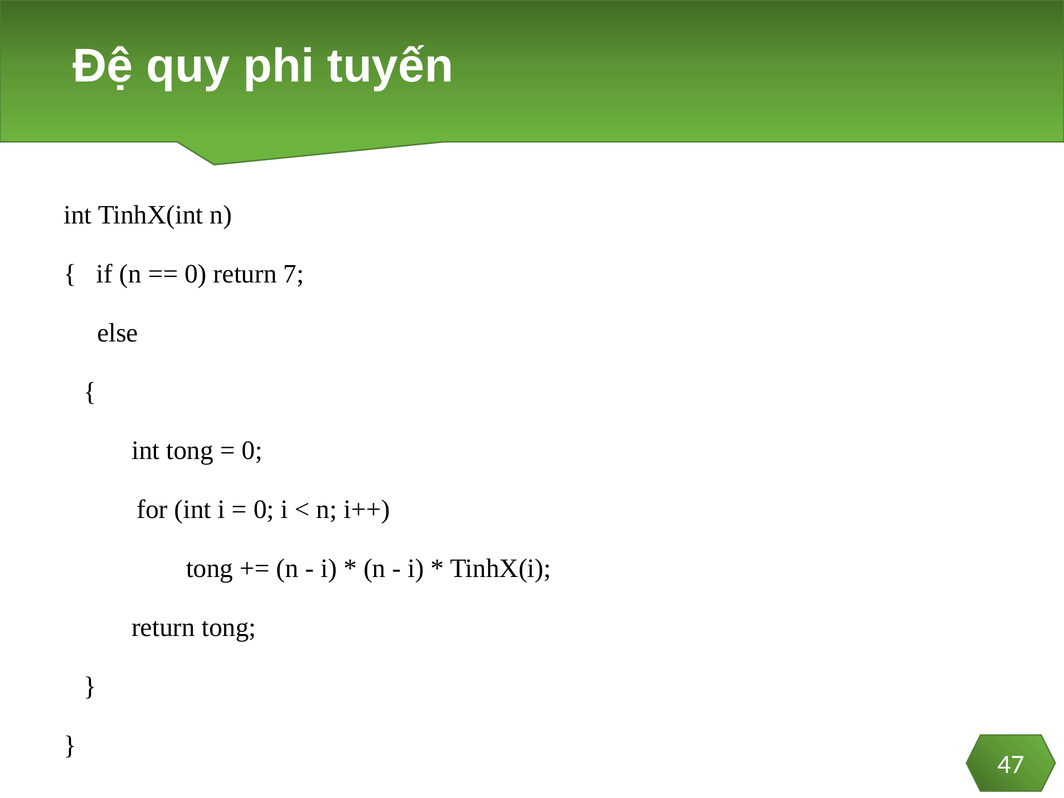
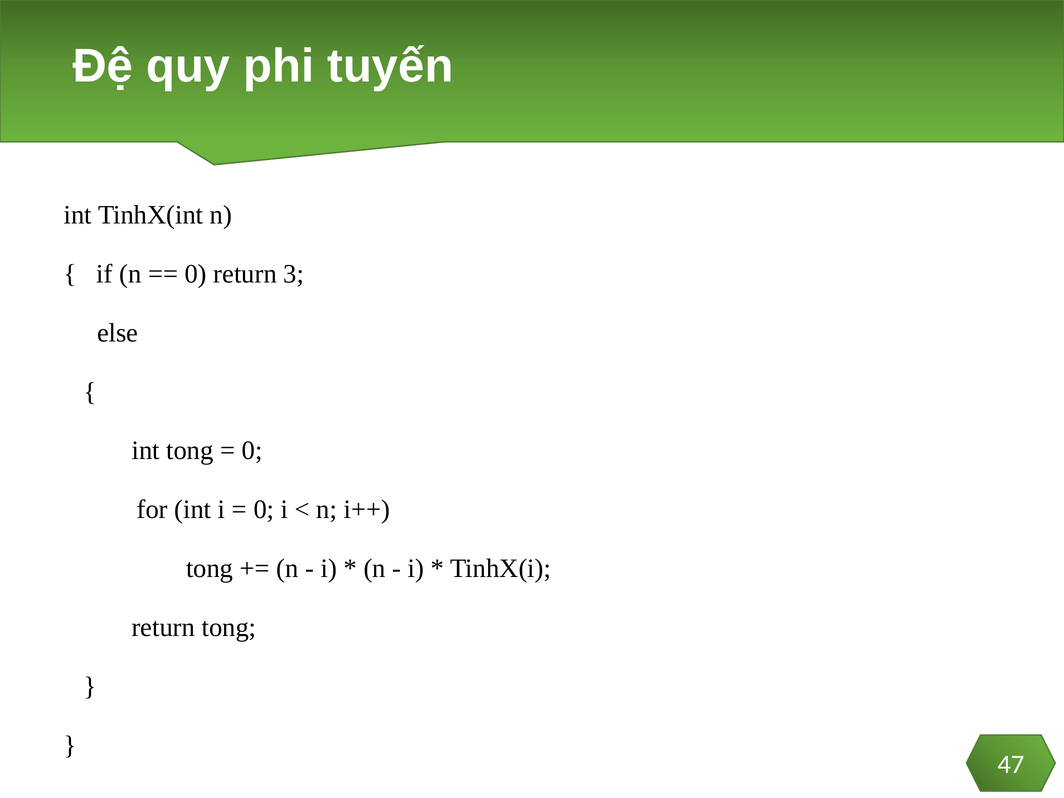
7: 7 -> 3
